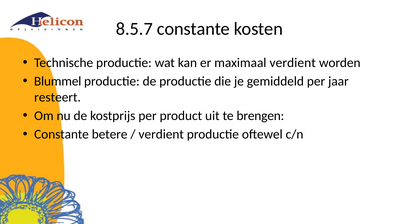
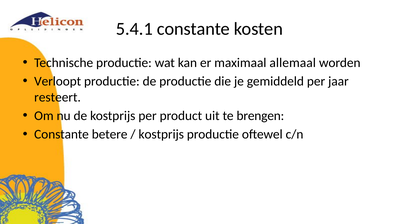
8.5.7: 8.5.7 -> 5.4.1
maximaal verdient: verdient -> allemaal
Blummel: Blummel -> Verloopt
verdient at (161, 135): verdient -> kostprijs
